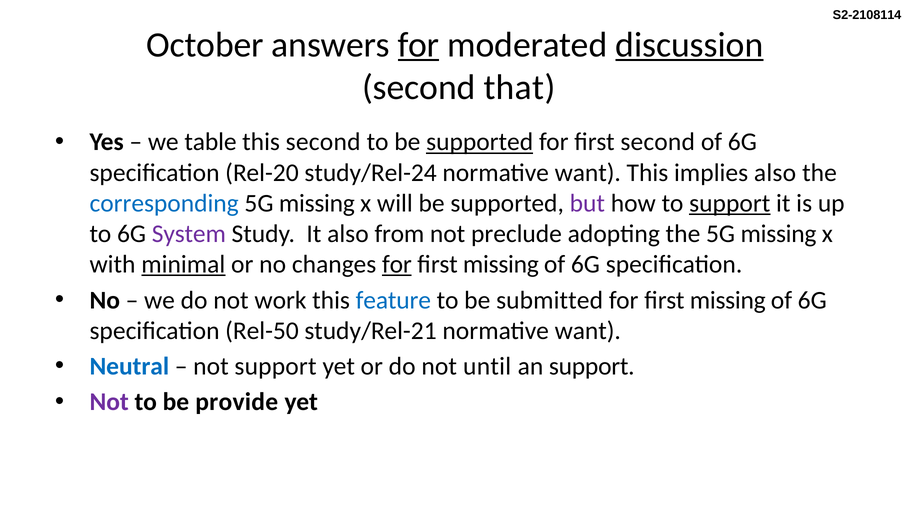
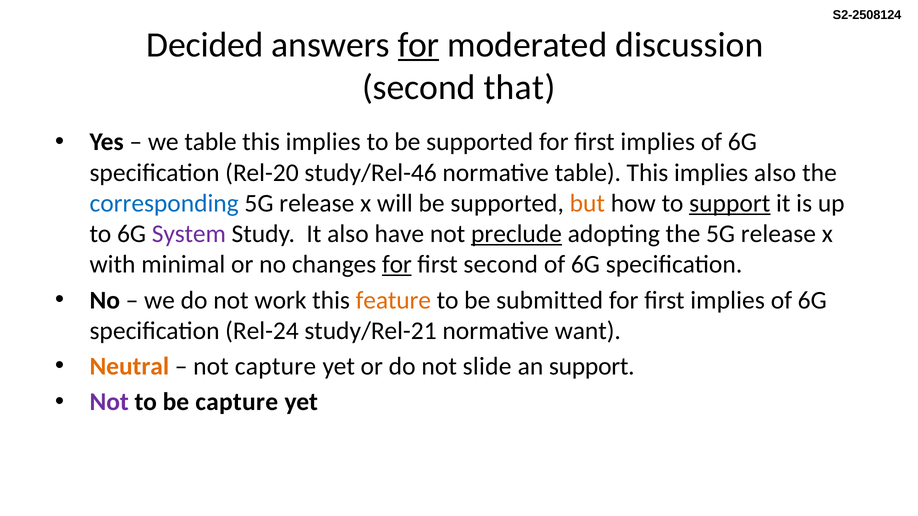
S2-2108114: S2-2108114 -> S2-2508124
October: October -> Decided
discussion underline: present -> none
second at (323, 142): second -> implies
supported at (480, 142) underline: present -> none
second at (658, 142): second -> implies
study/Rel-24: study/Rel-24 -> study/Rel-46
want at (588, 173): want -> table
missing at (317, 203): missing -> release
but colour: purple -> orange
from: from -> have
preclude underline: none -> present
the 5G missing: missing -> release
minimal underline: present -> none
missing at (501, 265): missing -> second
feature colour: blue -> orange
missing at (728, 300): missing -> implies
Rel-50: Rel-50 -> Rel-24
Neutral colour: blue -> orange
not support: support -> capture
until: until -> slide
be provide: provide -> capture
